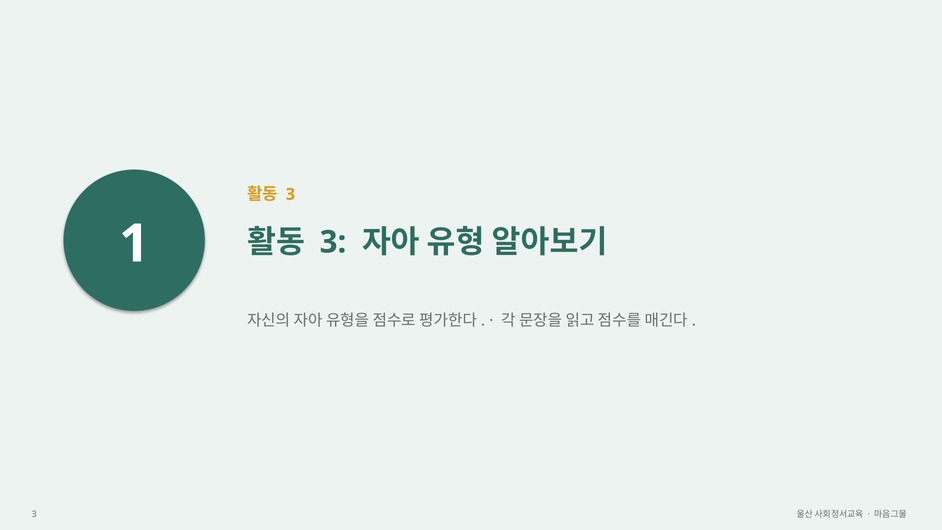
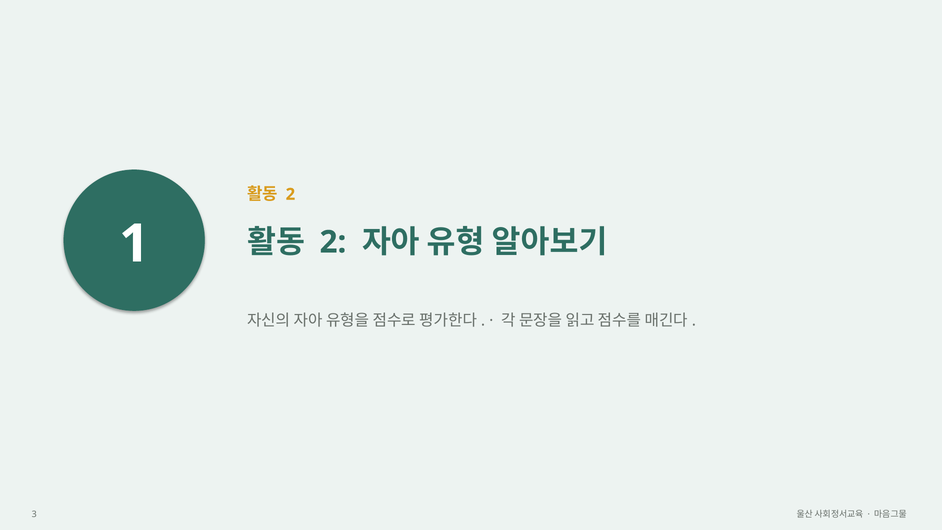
3 at (290, 194): 3 -> 2
3 at (333, 242): 3 -> 2
